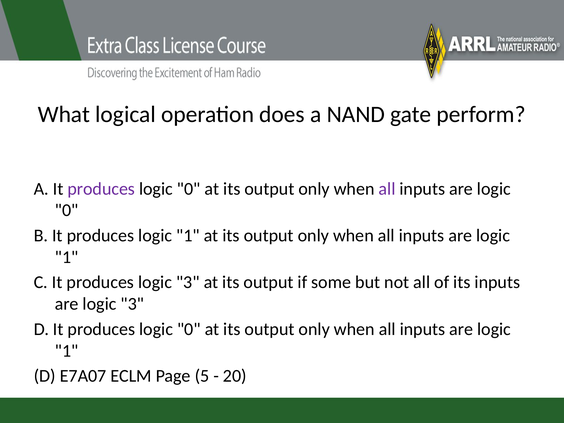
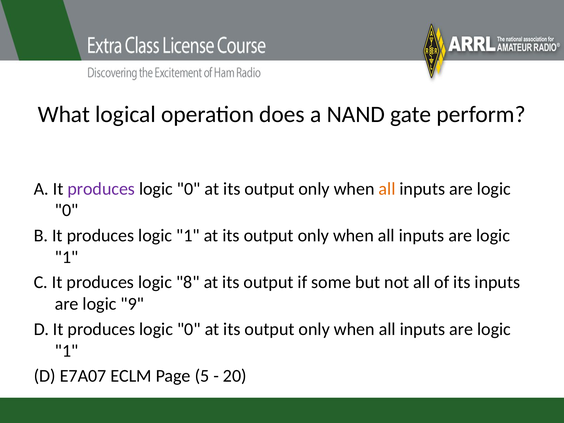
all at (387, 189) colour: purple -> orange
produces logic 3: 3 -> 8
are logic 3: 3 -> 9
